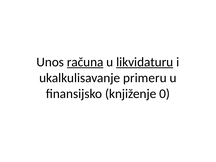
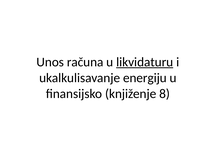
računa underline: present -> none
primeru: primeru -> energiju
0: 0 -> 8
